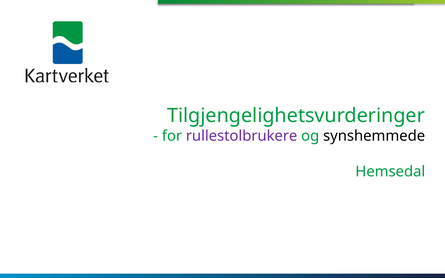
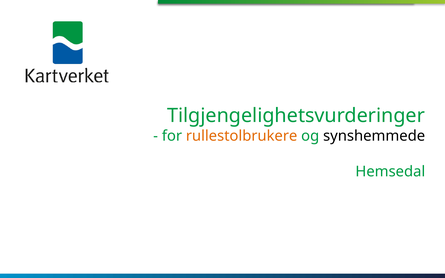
rullestolbrukere colour: purple -> orange
